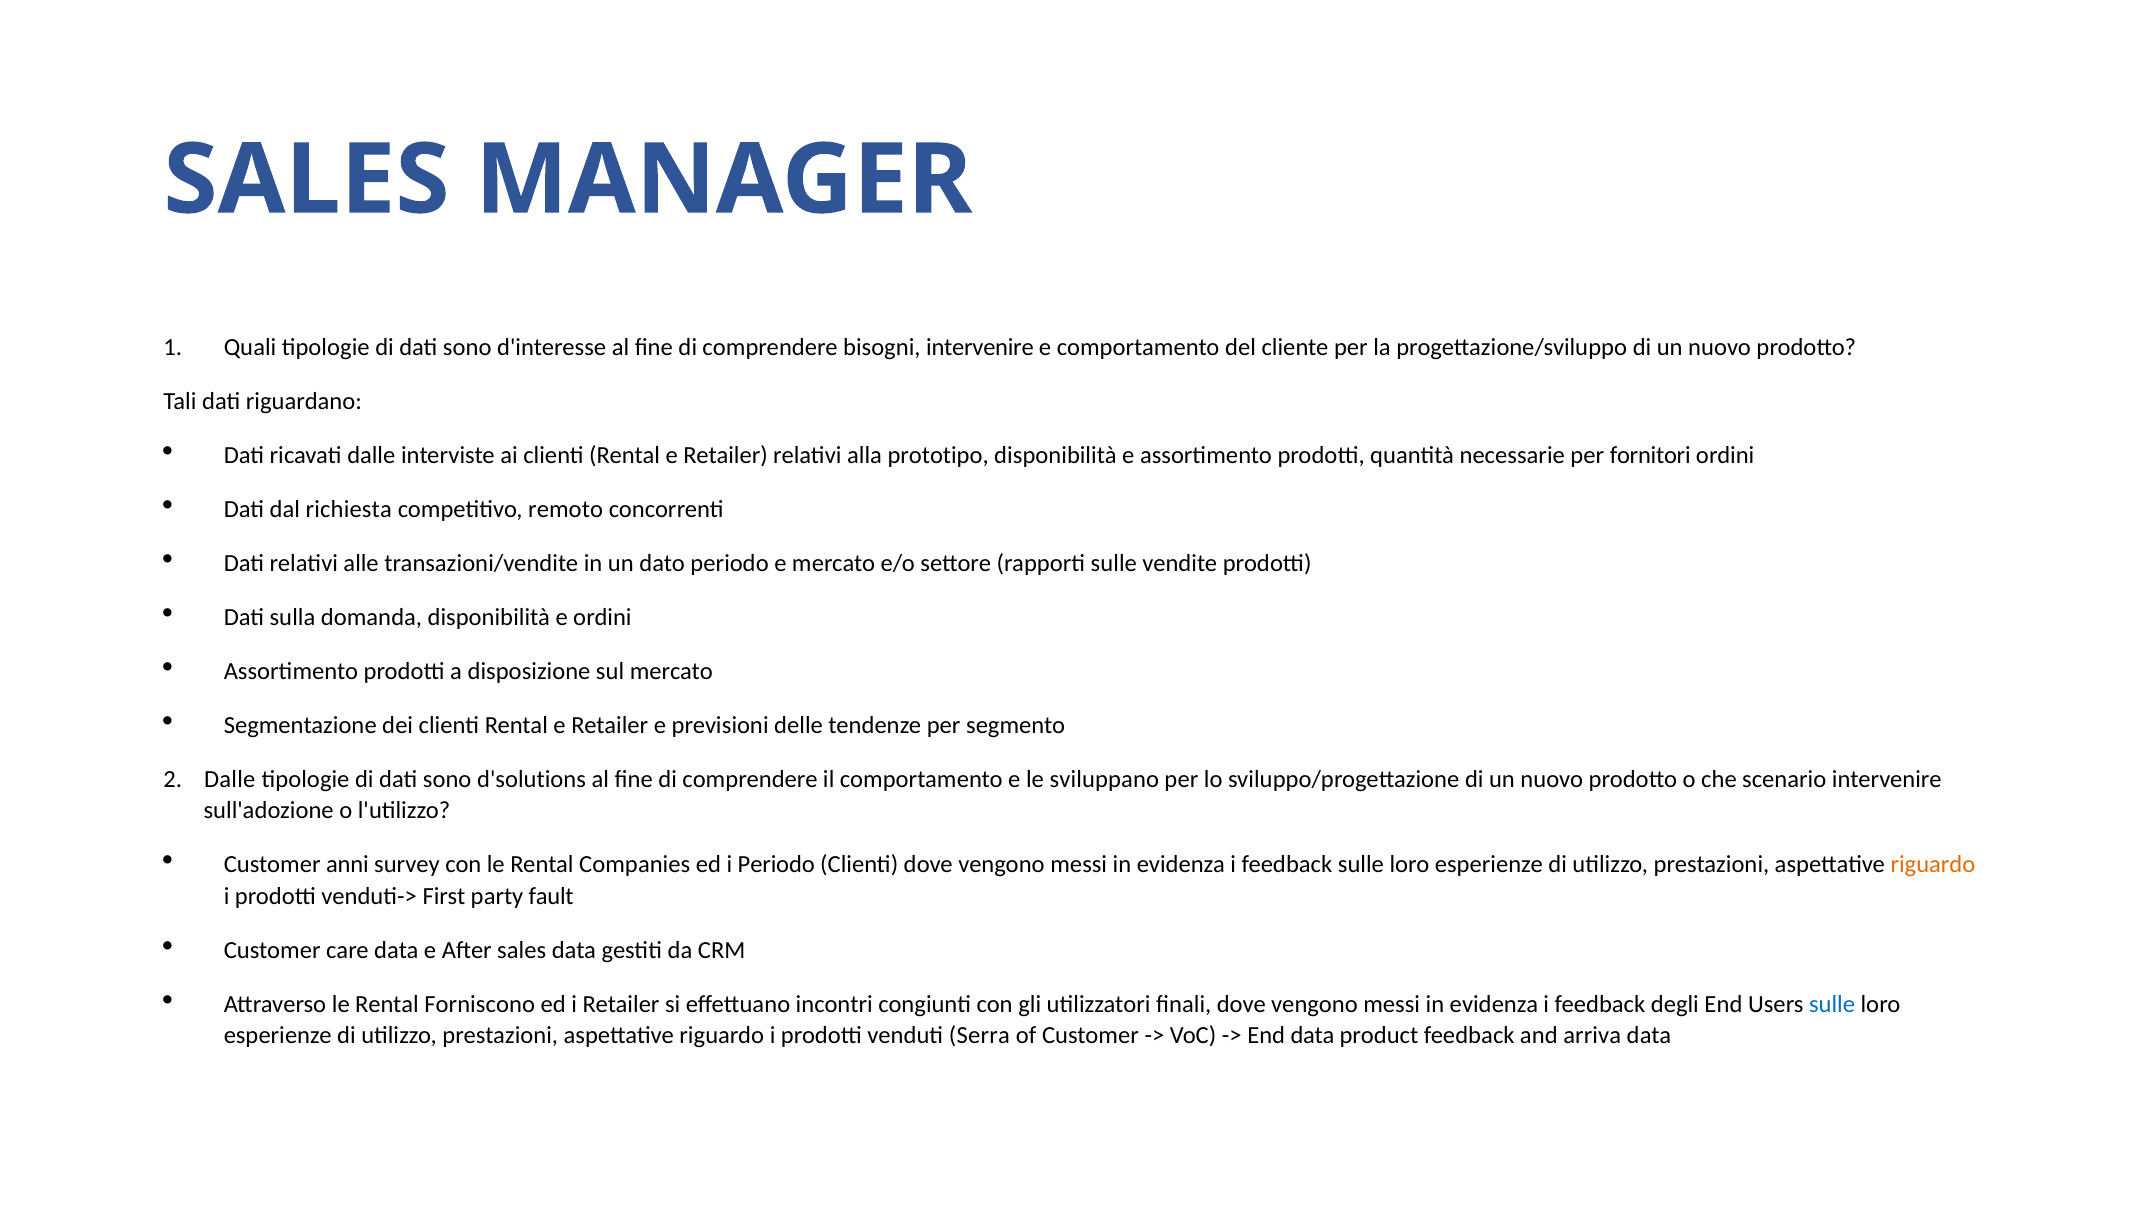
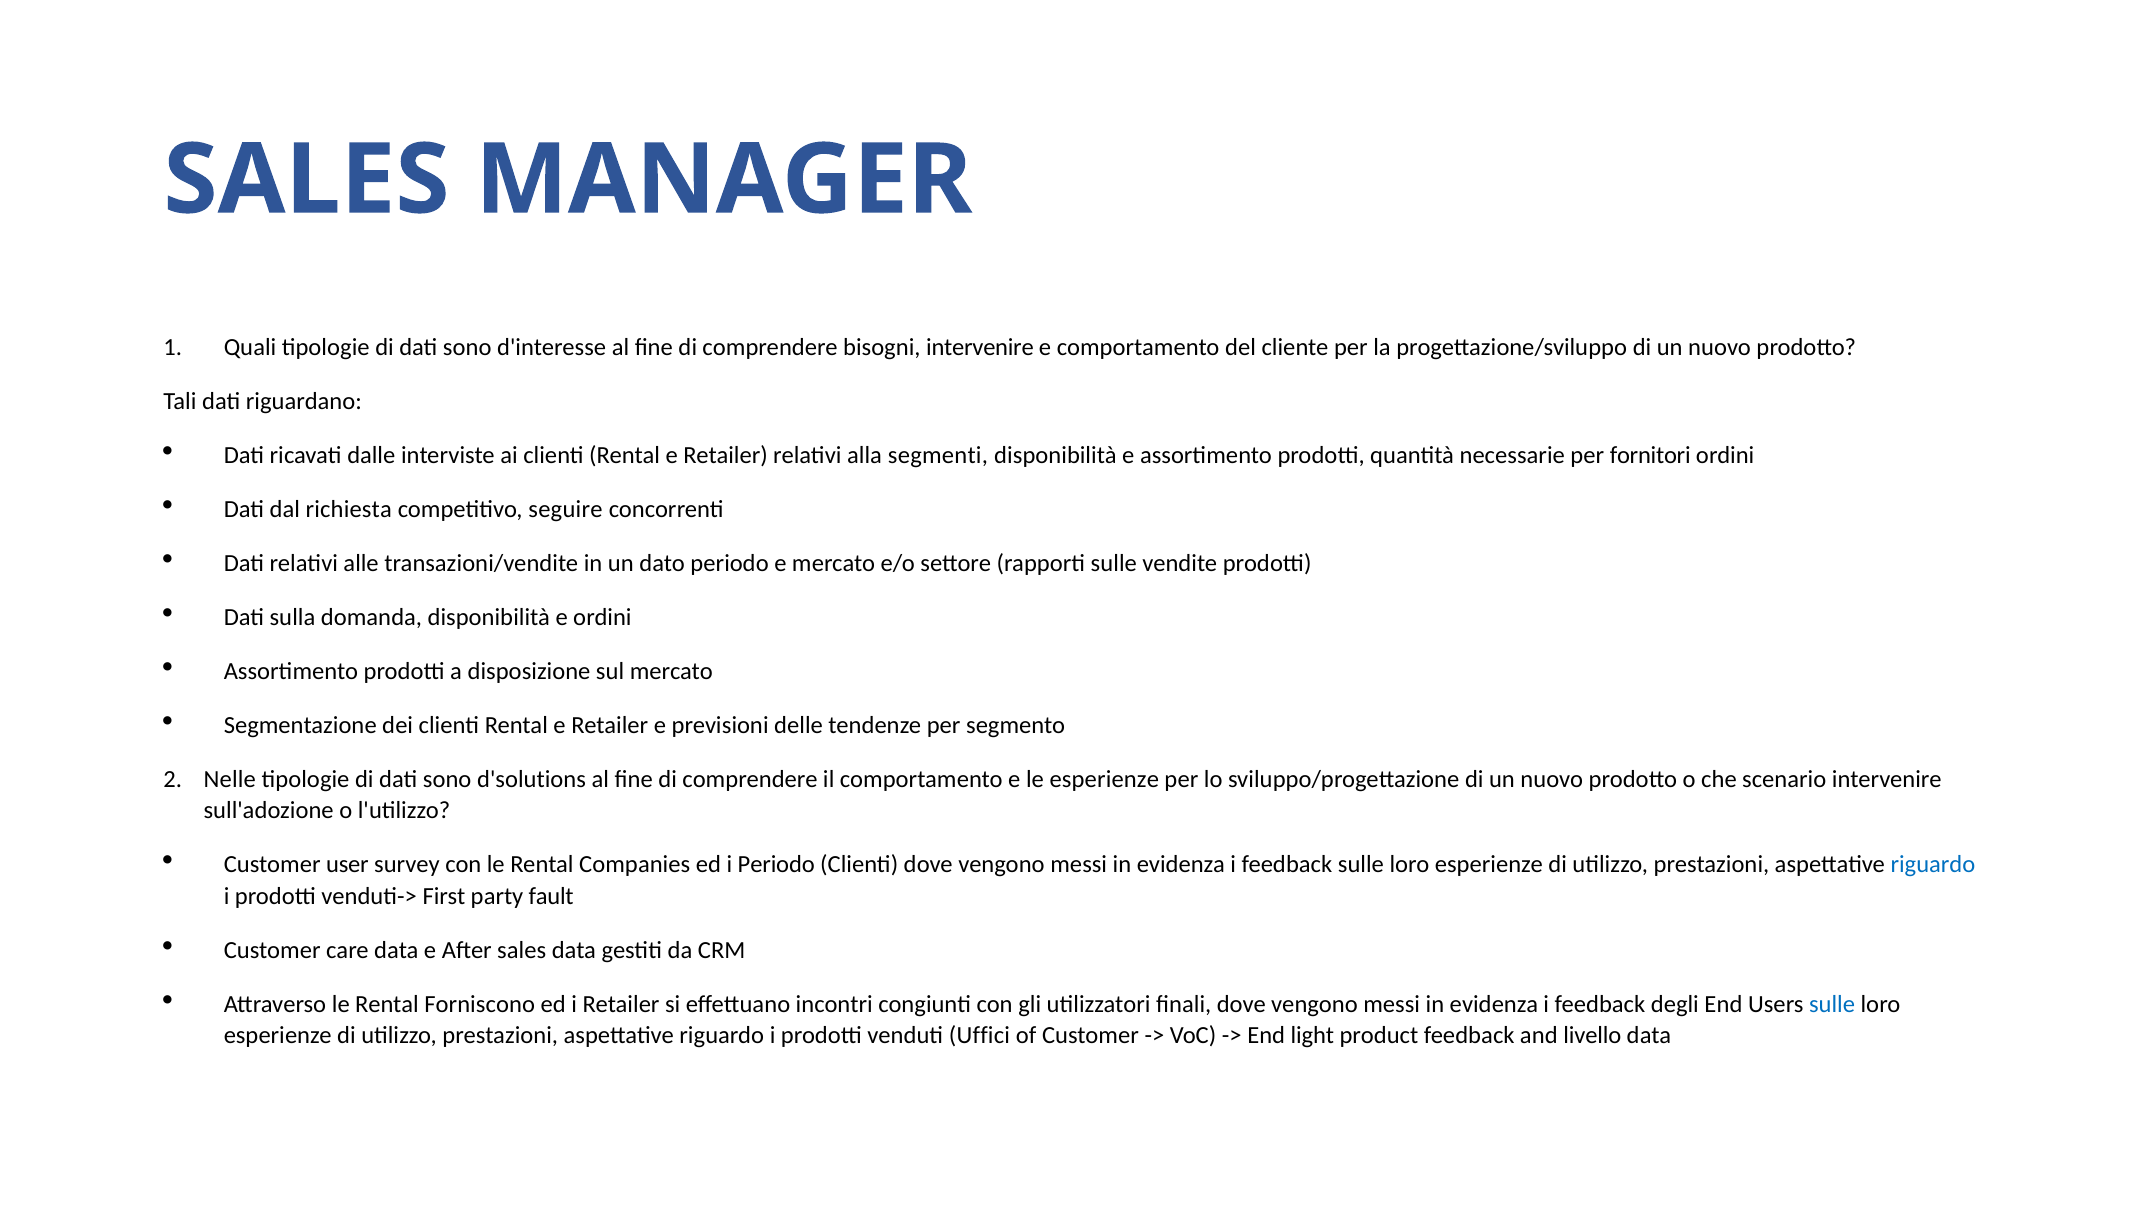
prototipo: prototipo -> segmenti
remoto: remoto -> seguire
Dalle at (230, 779): Dalle -> Nelle
le sviluppano: sviluppano -> esperienze
anni: anni -> user
riguardo at (1933, 865) colour: orange -> blue
Serra: Serra -> Uffici
End data: data -> light
arriva: arriva -> livello
